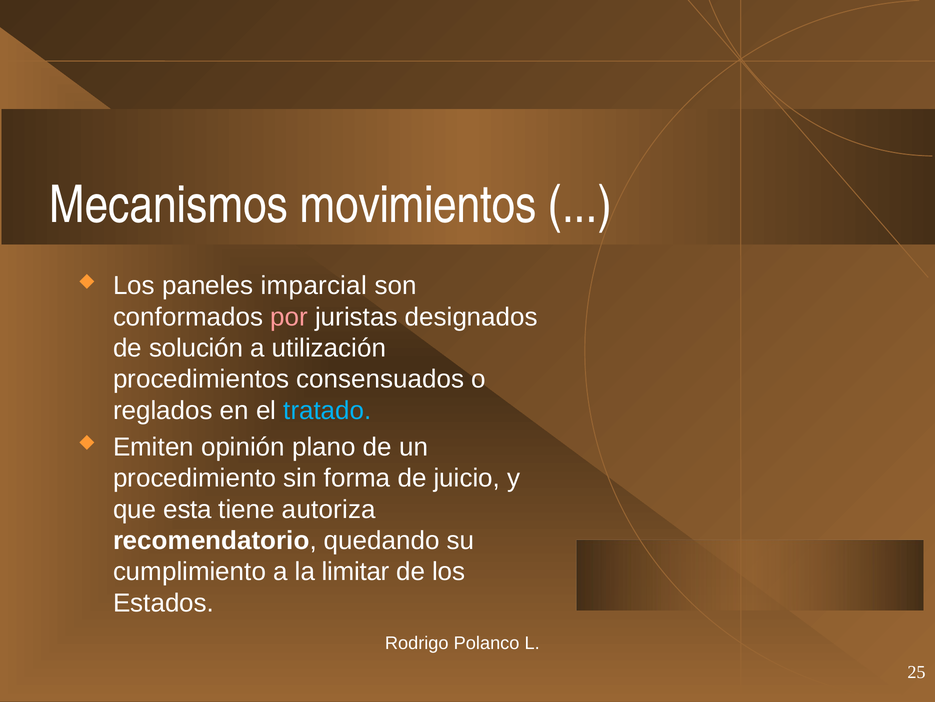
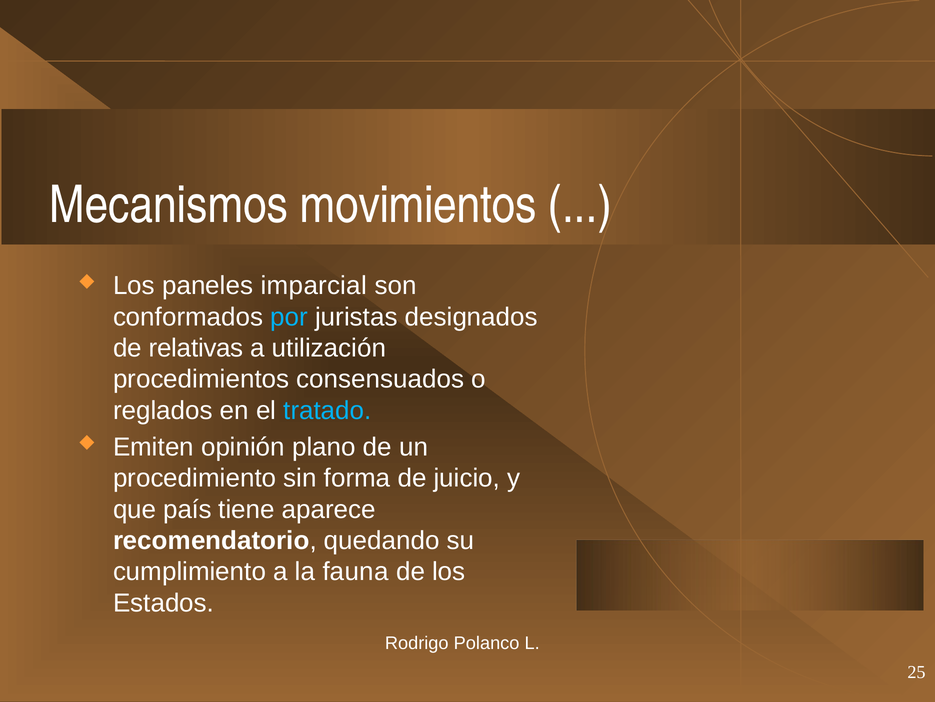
por colour: pink -> light blue
solución: solución -> relativas
esta: esta -> país
autoriza: autoriza -> aparece
limitar: limitar -> fauna
